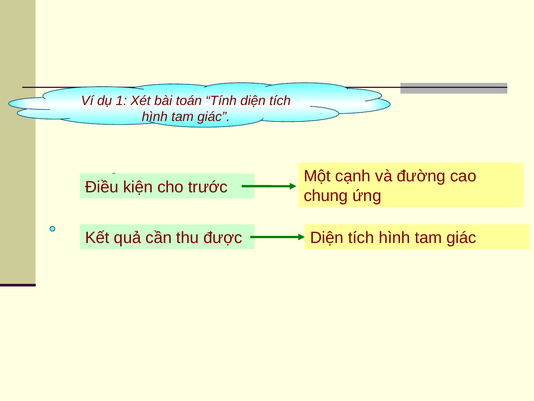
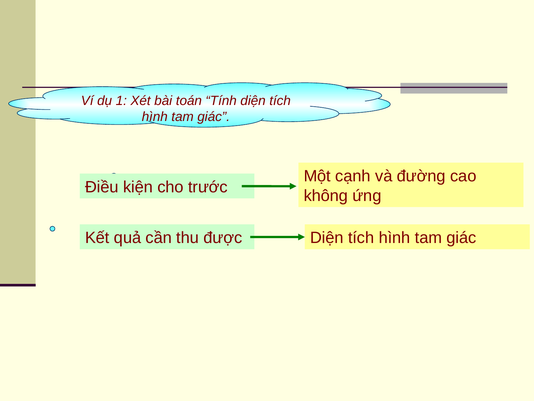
chung: chung -> không
